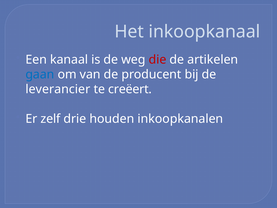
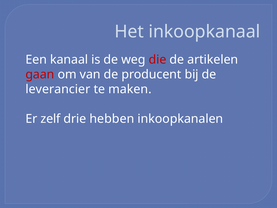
gaan colour: blue -> red
creëert: creëert -> maken
houden: houden -> hebben
